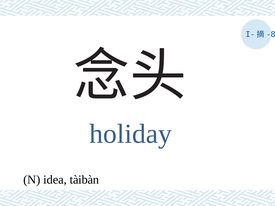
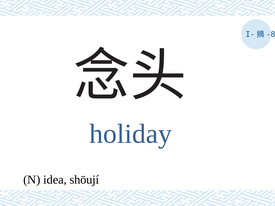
tàibàn: tàibàn -> shōují
